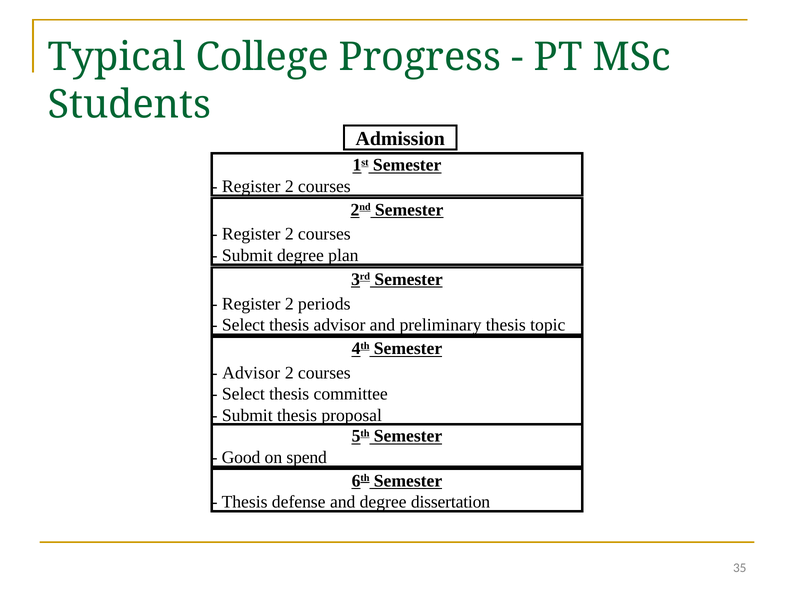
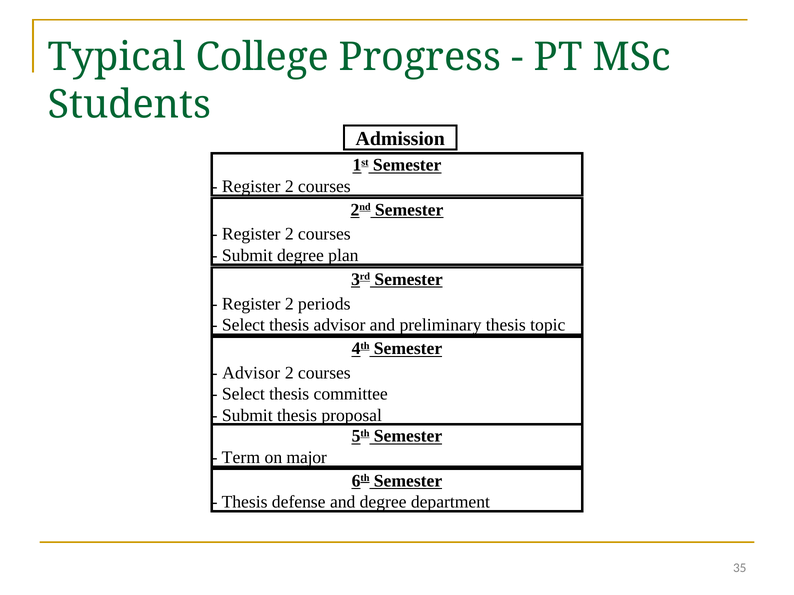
Good: Good -> Term
spend: spend -> major
dissertation: dissertation -> department
